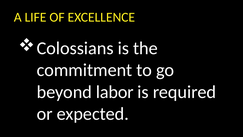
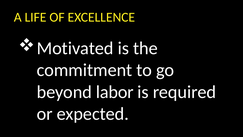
Colossians: Colossians -> Motivated
